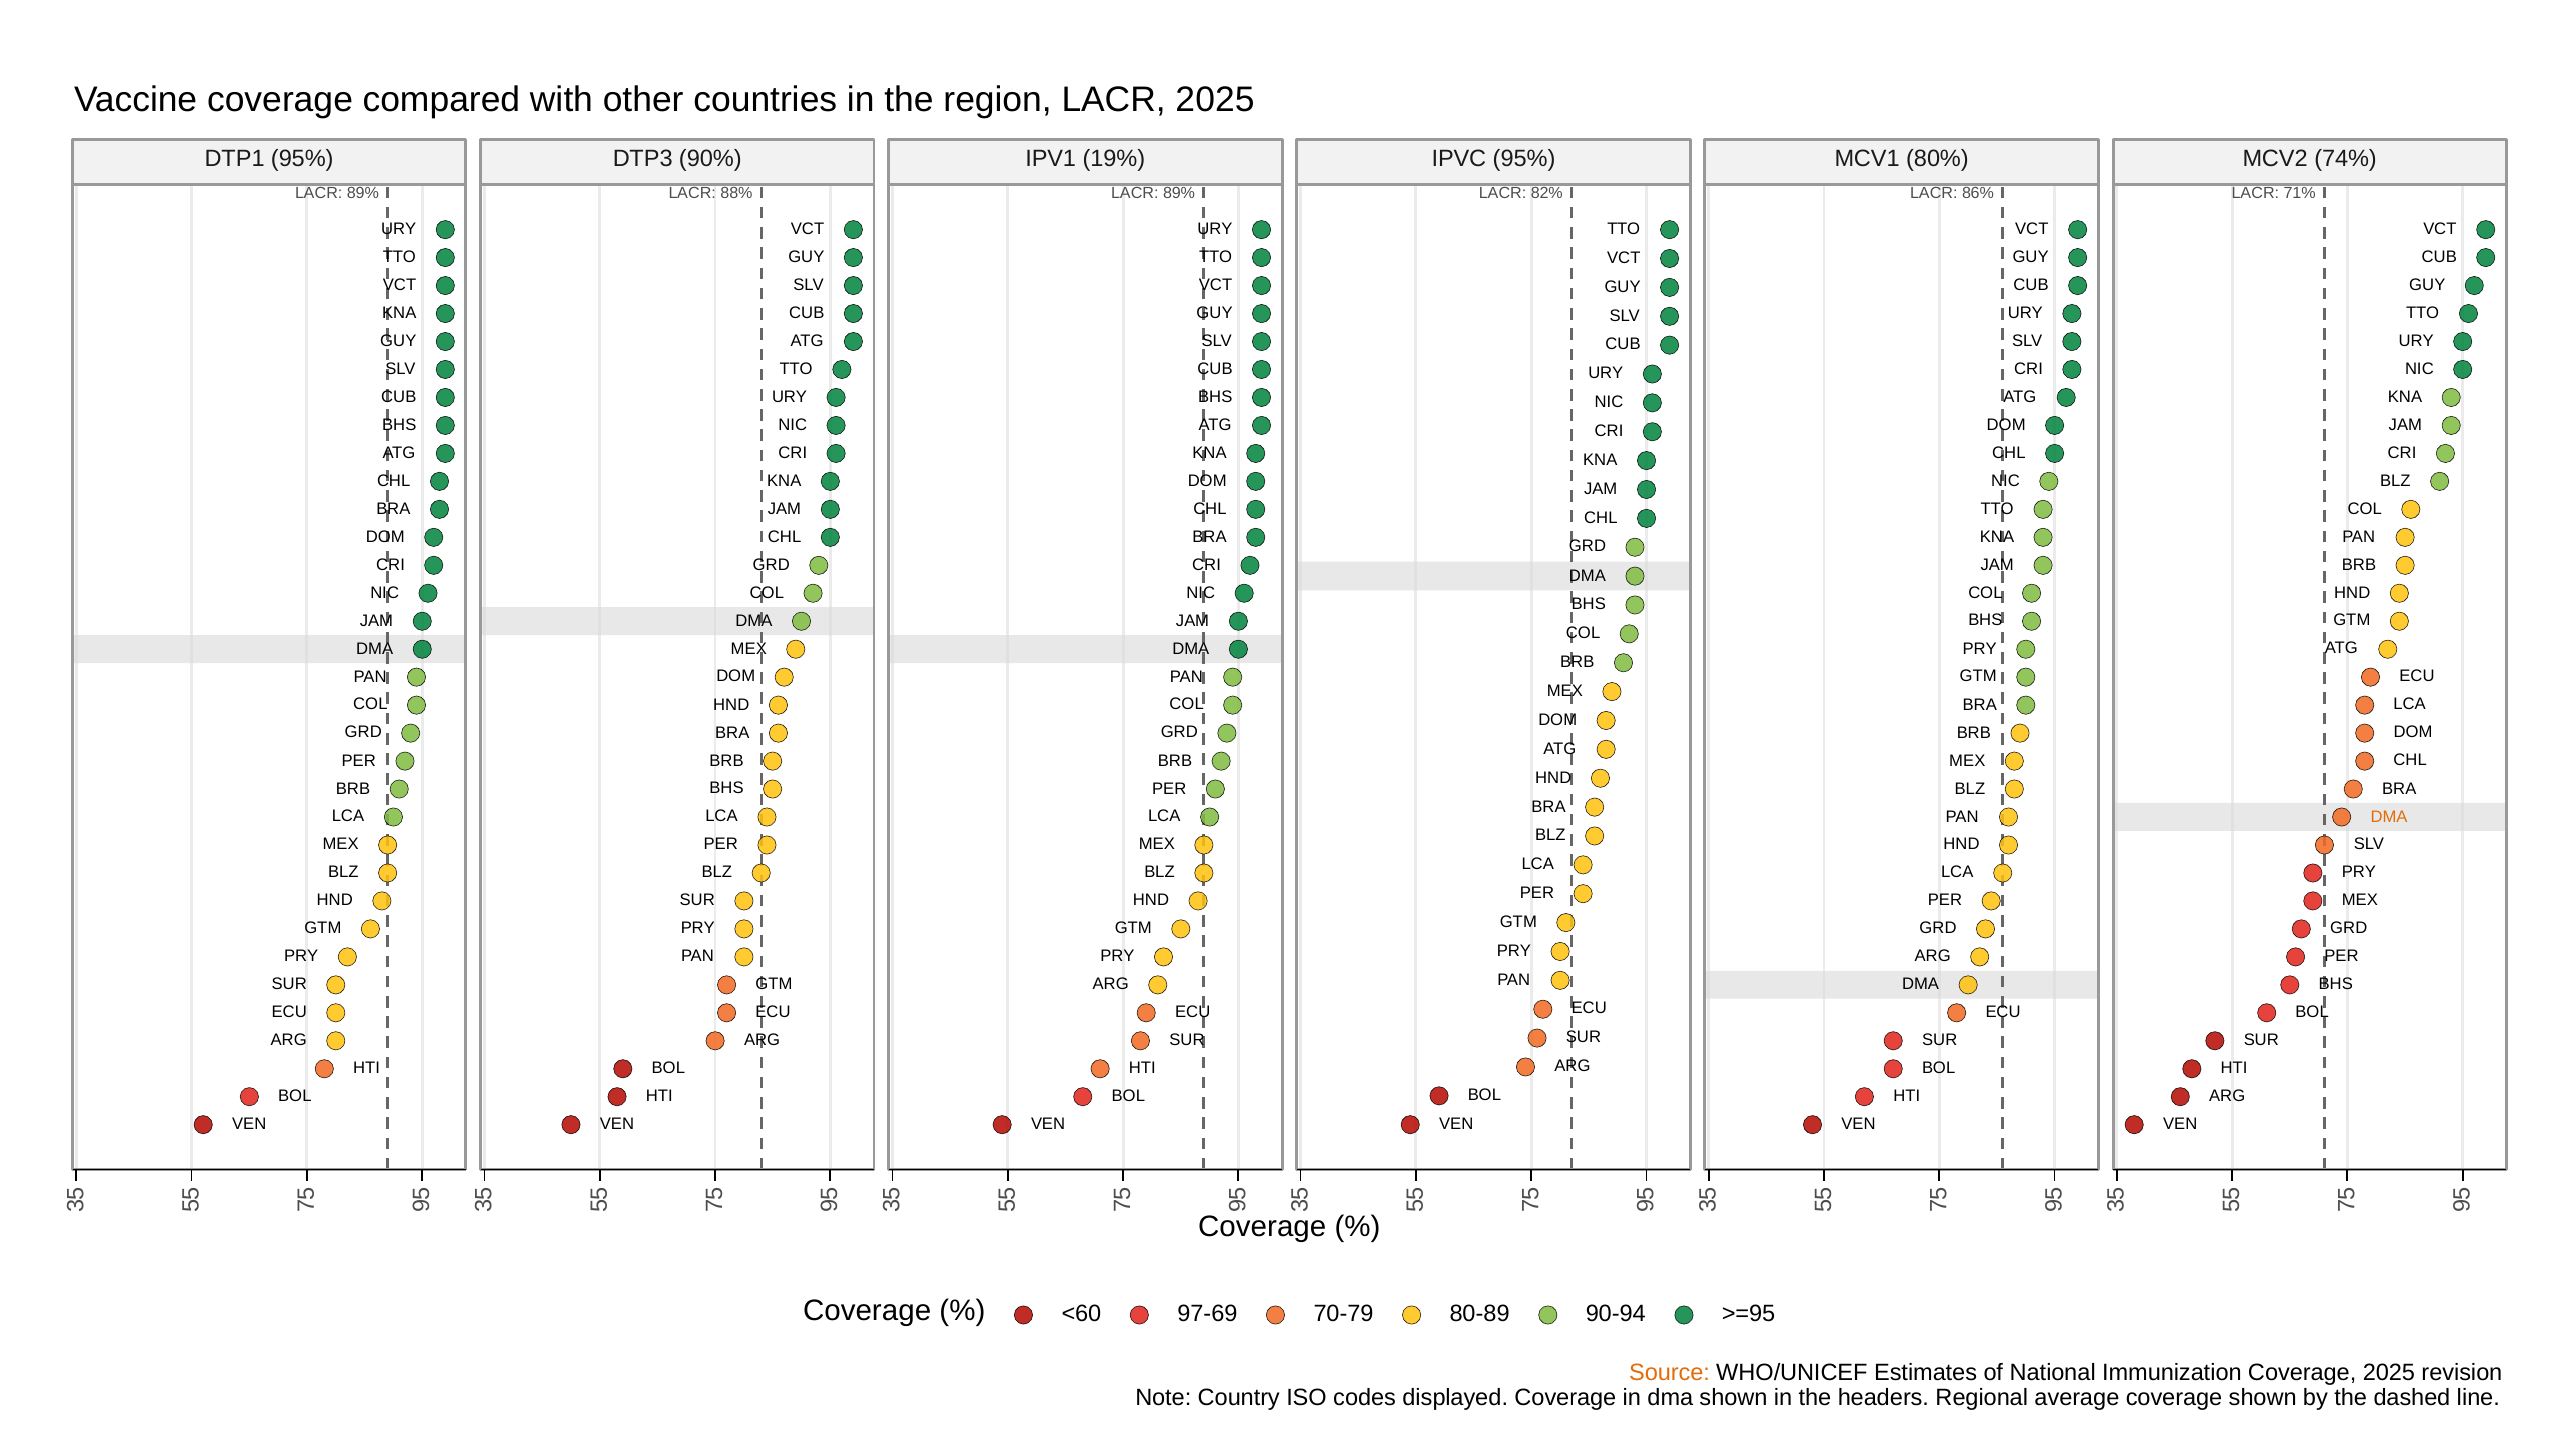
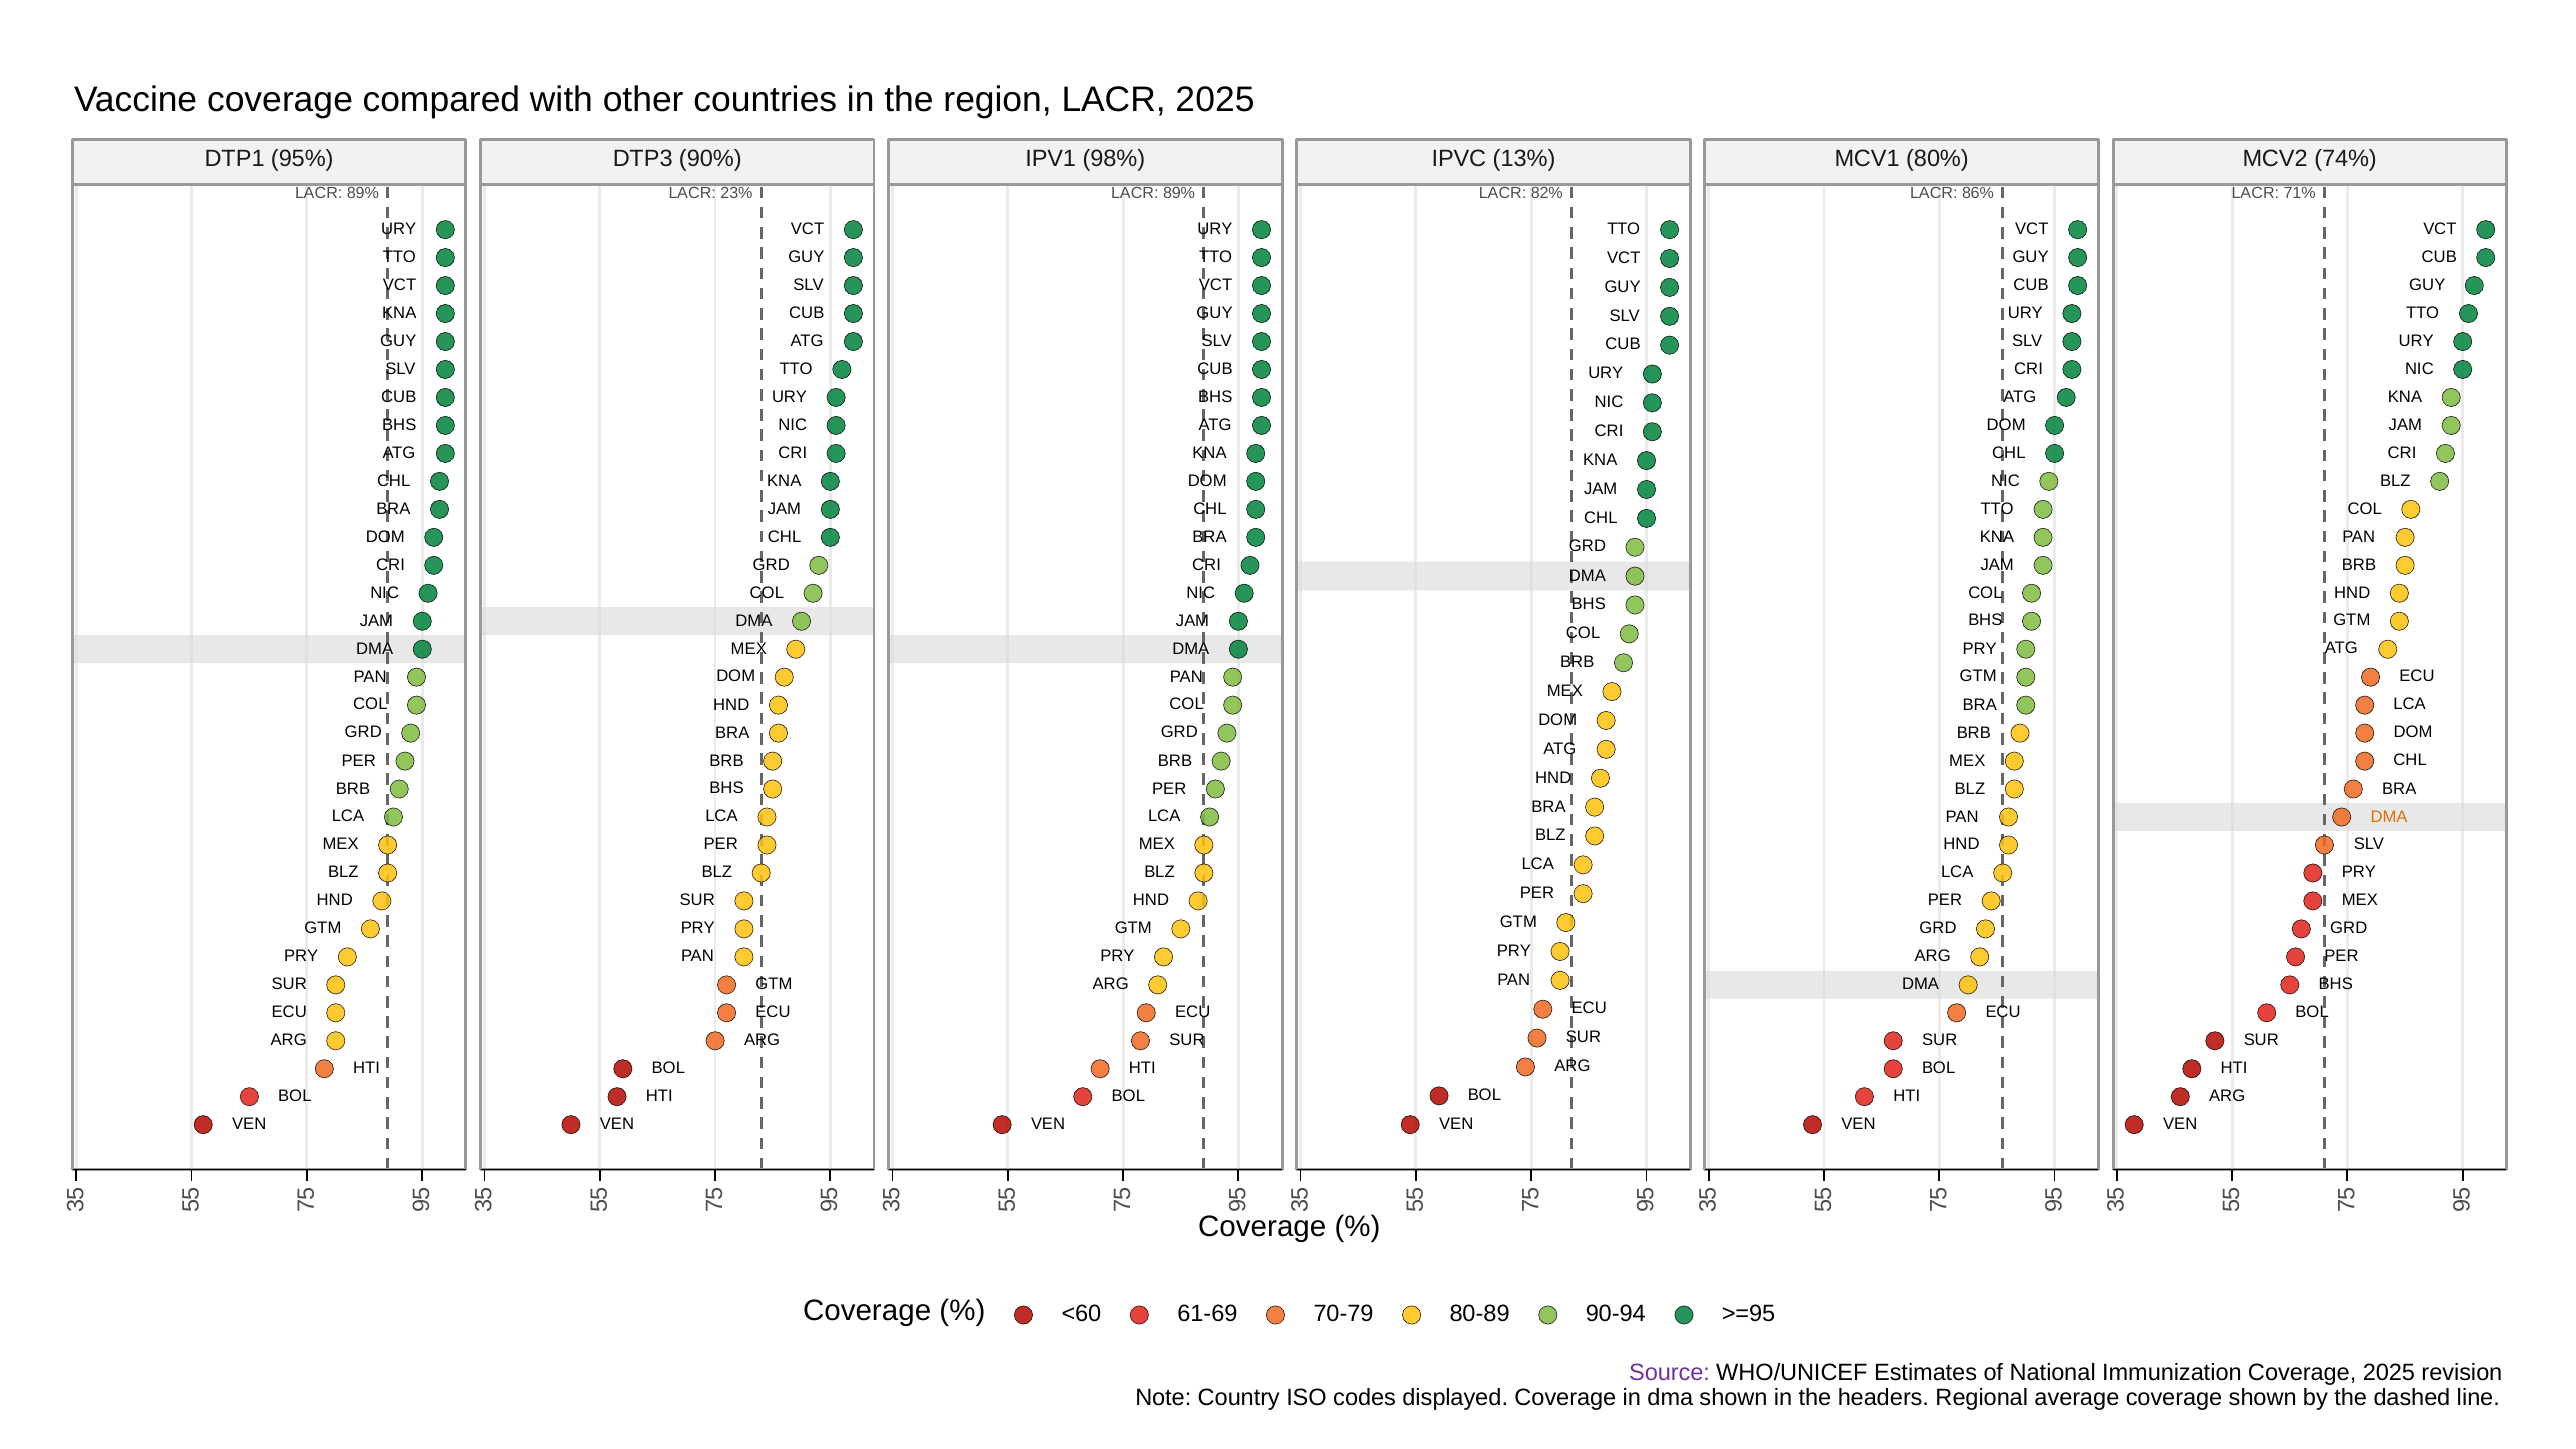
19%: 19% -> 98%
IPVC 95%: 95% -> 13%
88%: 88% -> 23%
97-69: 97-69 -> 61-69
Source colour: orange -> purple
